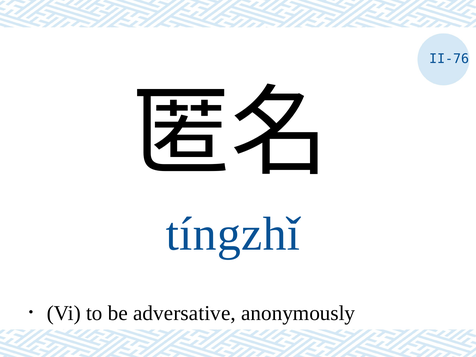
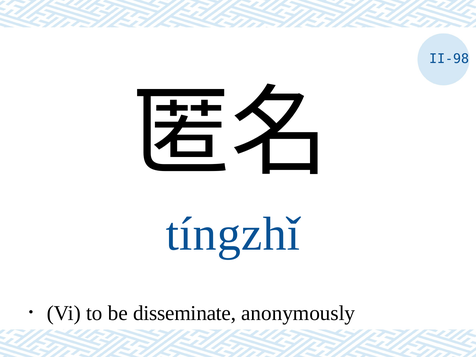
II-76: II-76 -> II-98
adversative: adversative -> disseminate
